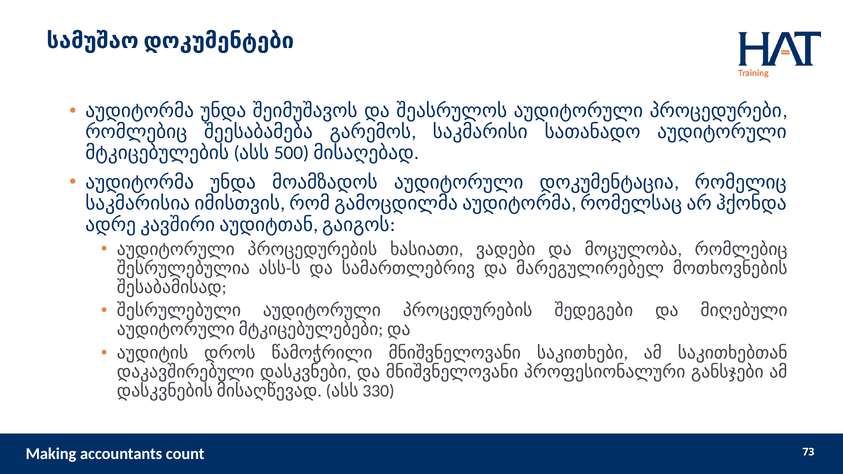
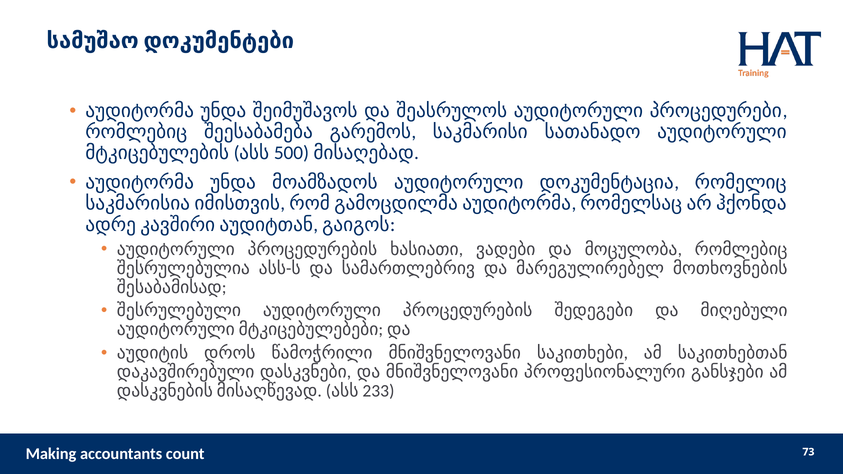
330: 330 -> 233
